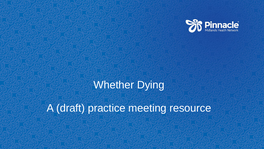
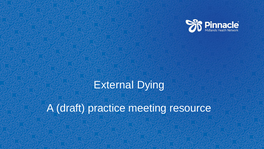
Whether: Whether -> External
